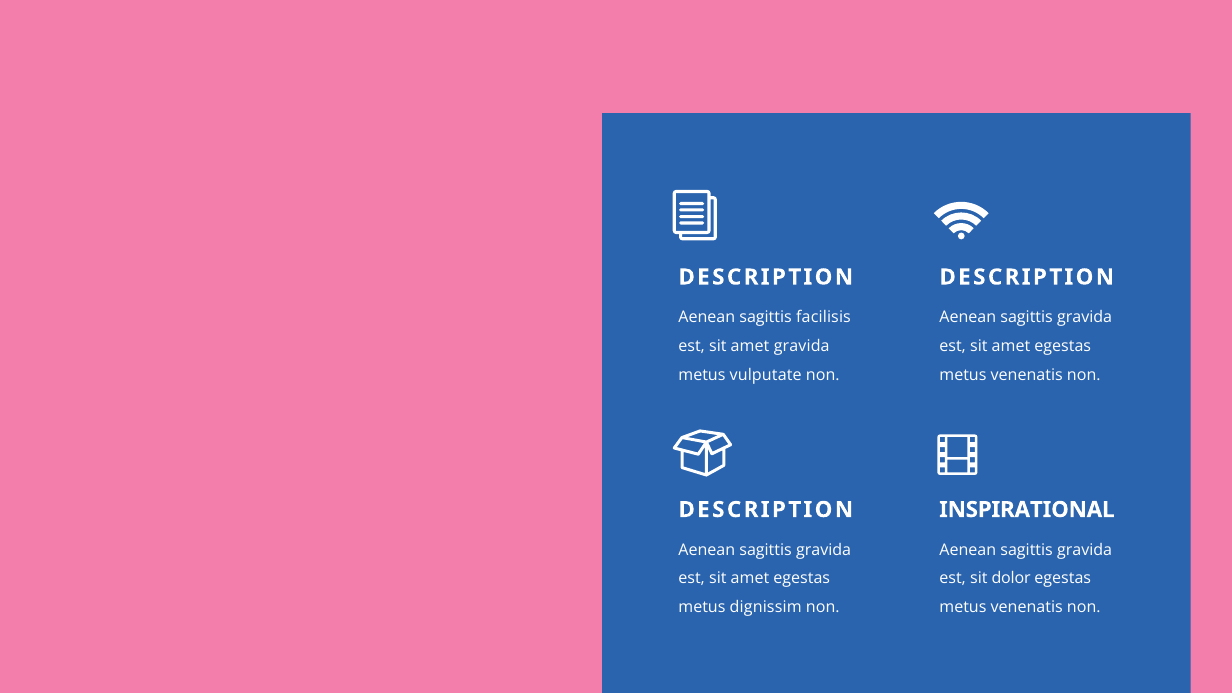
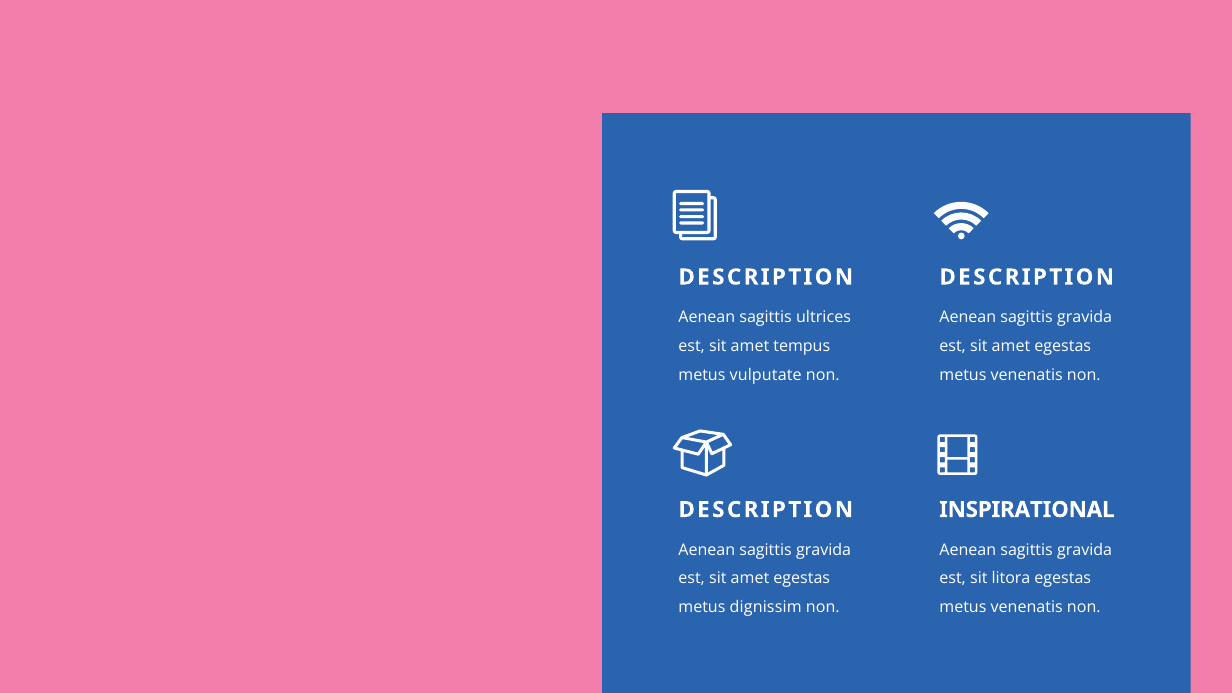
facilisis: facilisis -> ultrices
amet gravida: gravida -> tempus
dolor: dolor -> litora
